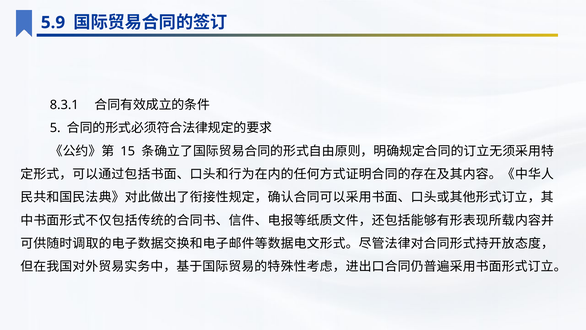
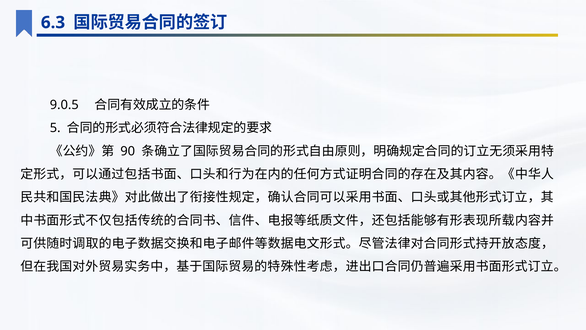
5.9: 5.9 -> 6.3
8.3.1: 8.3.1 -> 9.0.5
15: 15 -> 90
